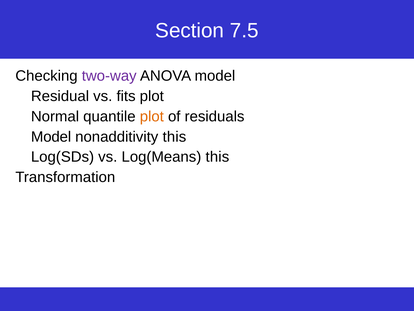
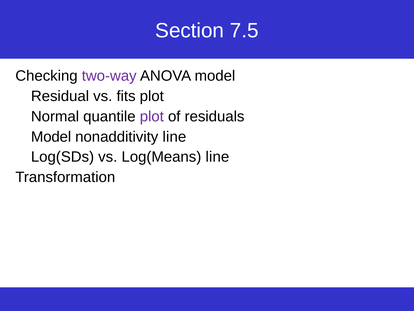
plot at (152, 116) colour: orange -> purple
nonadditivity this: this -> line
Log(Means this: this -> line
